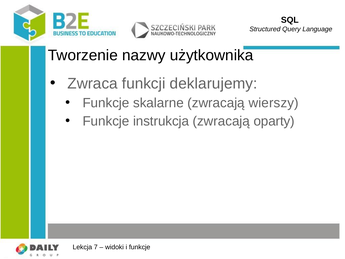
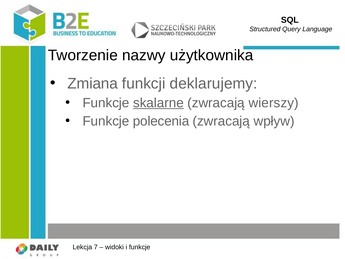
Zwraca: Zwraca -> Zmiana
skalarne underline: none -> present
instrukcja: instrukcja -> polecenia
oparty: oparty -> wpływ
